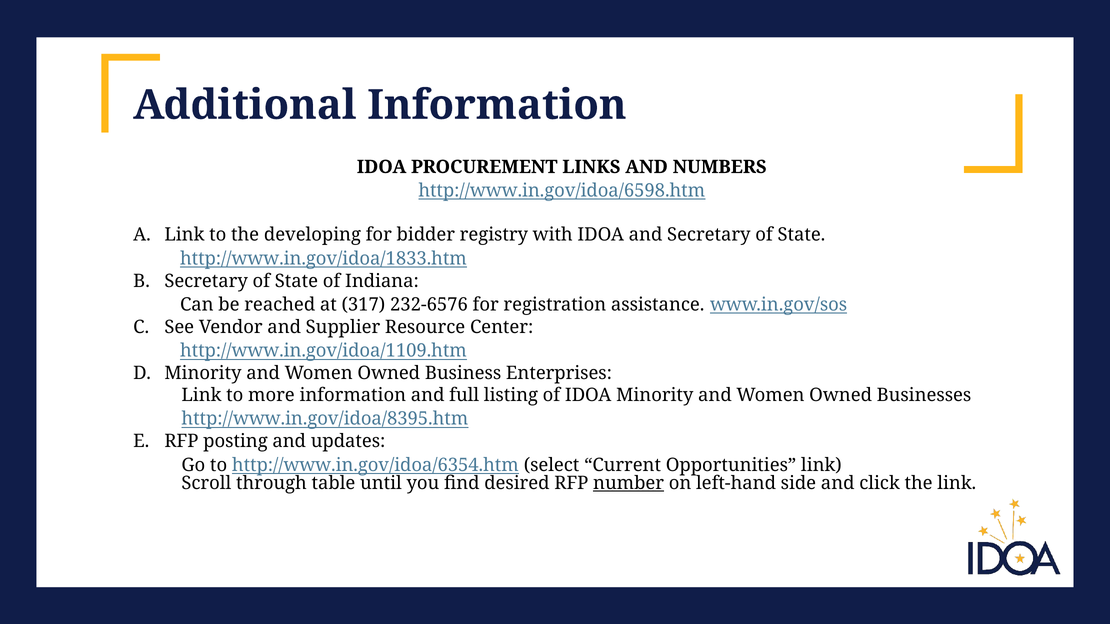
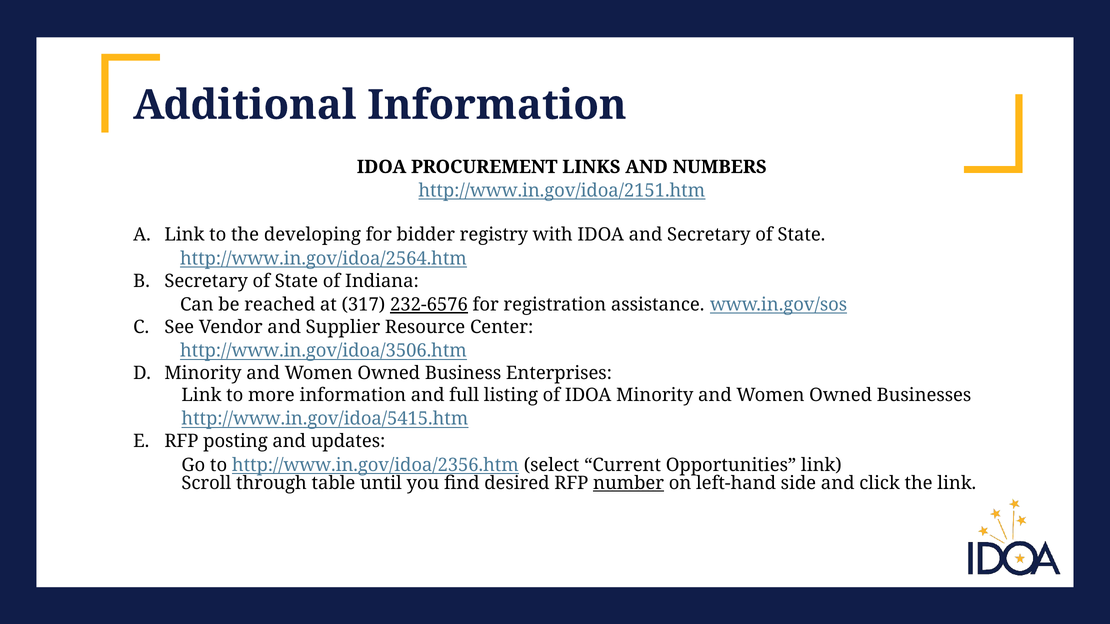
http://www.in.gov/idoa/6598.htm: http://www.in.gov/idoa/6598.htm -> http://www.in.gov/idoa/2151.htm
http://www.in.gov/idoa/1833.htm: http://www.in.gov/idoa/1833.htm -> http://www.in.gov/idoa/2564.htm
232-6576 underline: none -> present
http://www.in.gov/idoa/1109.htm: http://www.in.gov/idoa/1109.htm -> http://www.in.gov/idoa/3506.htm
http://www.in.gov/idoa/8395.htm: http://www.in.gov/idoa/8395.htm -> http://www.in.gov/idoa/5415.htm
http://www.in.gov/idoa/6354.htm: http://www.in.gov/idoa/6354.htm -> http://www.in.gov/idoa/2356.htm
